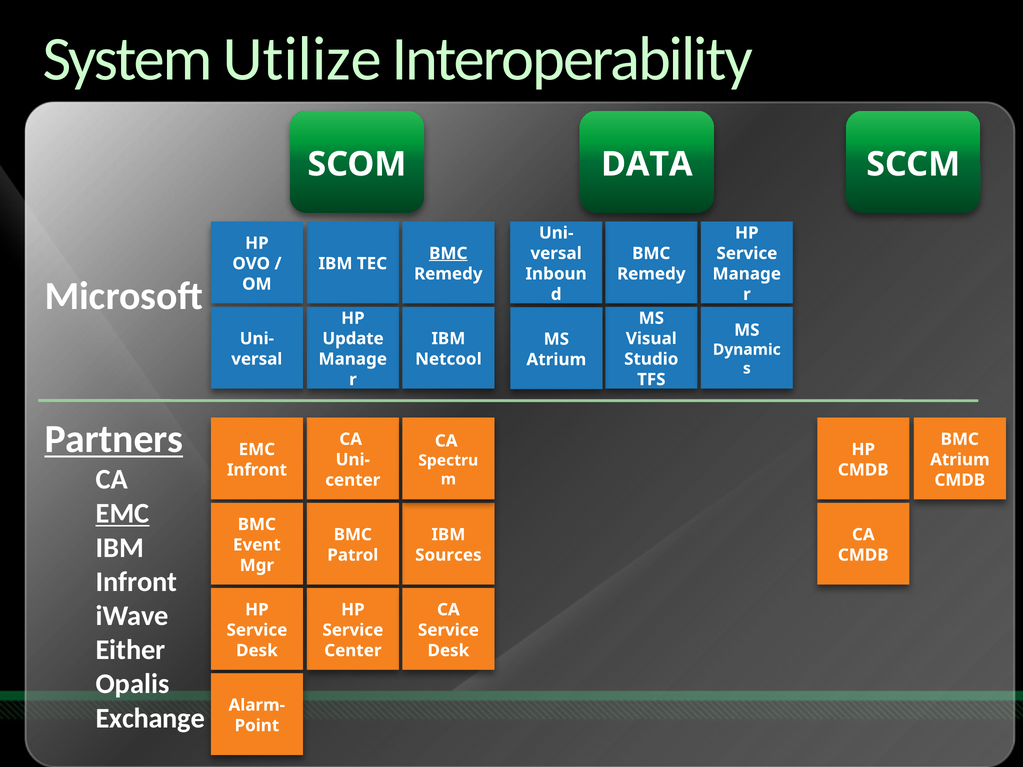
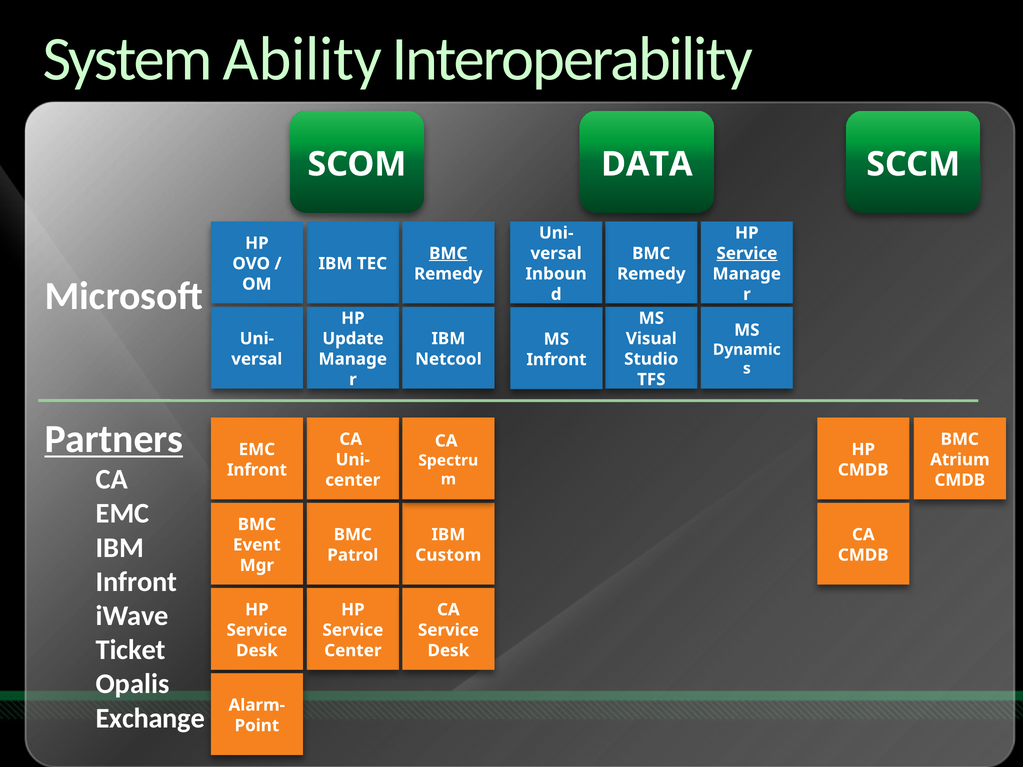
Utilize: Utilize -> Ability
Service at (747, 253) underline: none -> present
Atrium at (556, 360): Atrium -> Infront
EMC at (123, 514) underline: present -> none
Sources: Sources -> Custom
Either: Either -> Ticket
